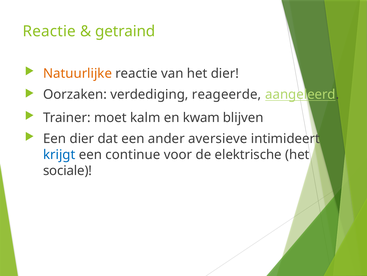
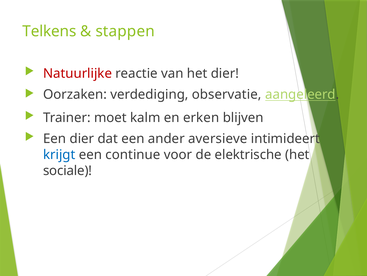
Reactie at (49, 31): Reactie -> Telkens
getraind: getraind -> stappen
Natuurlijke colour: orange -> red
reageerde: reageerde -> observatie
kwam: kwam -> erken
